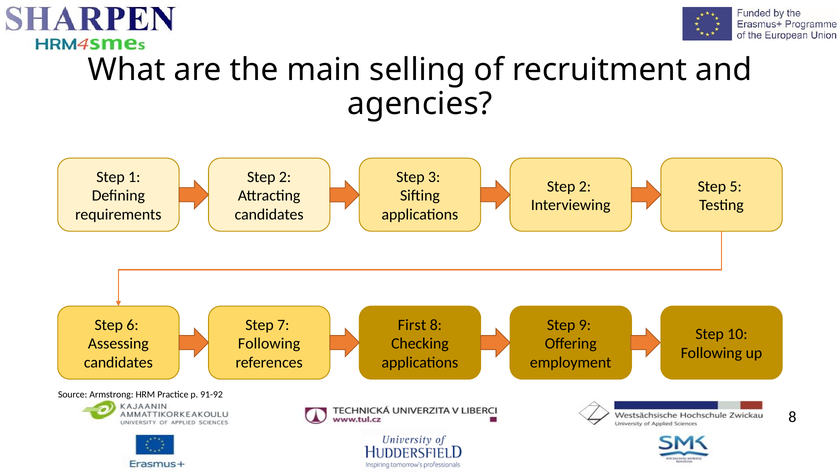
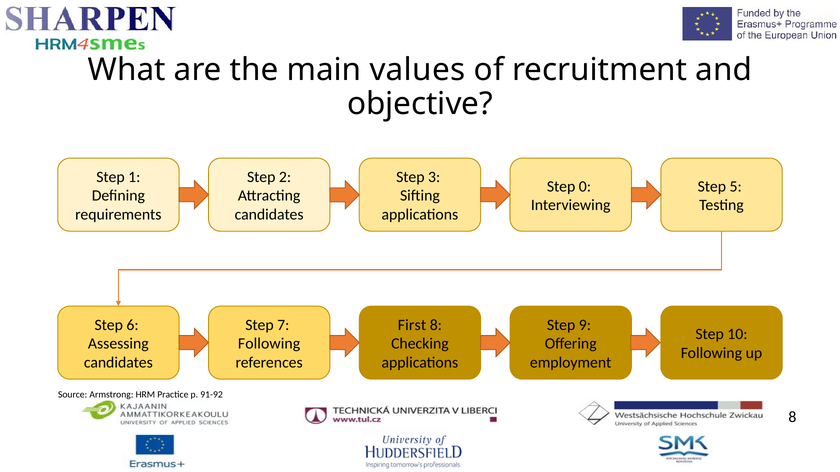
selling: selling -> values
agencies: agencies -> objective
2 at (585, 187): 2 -> 0
